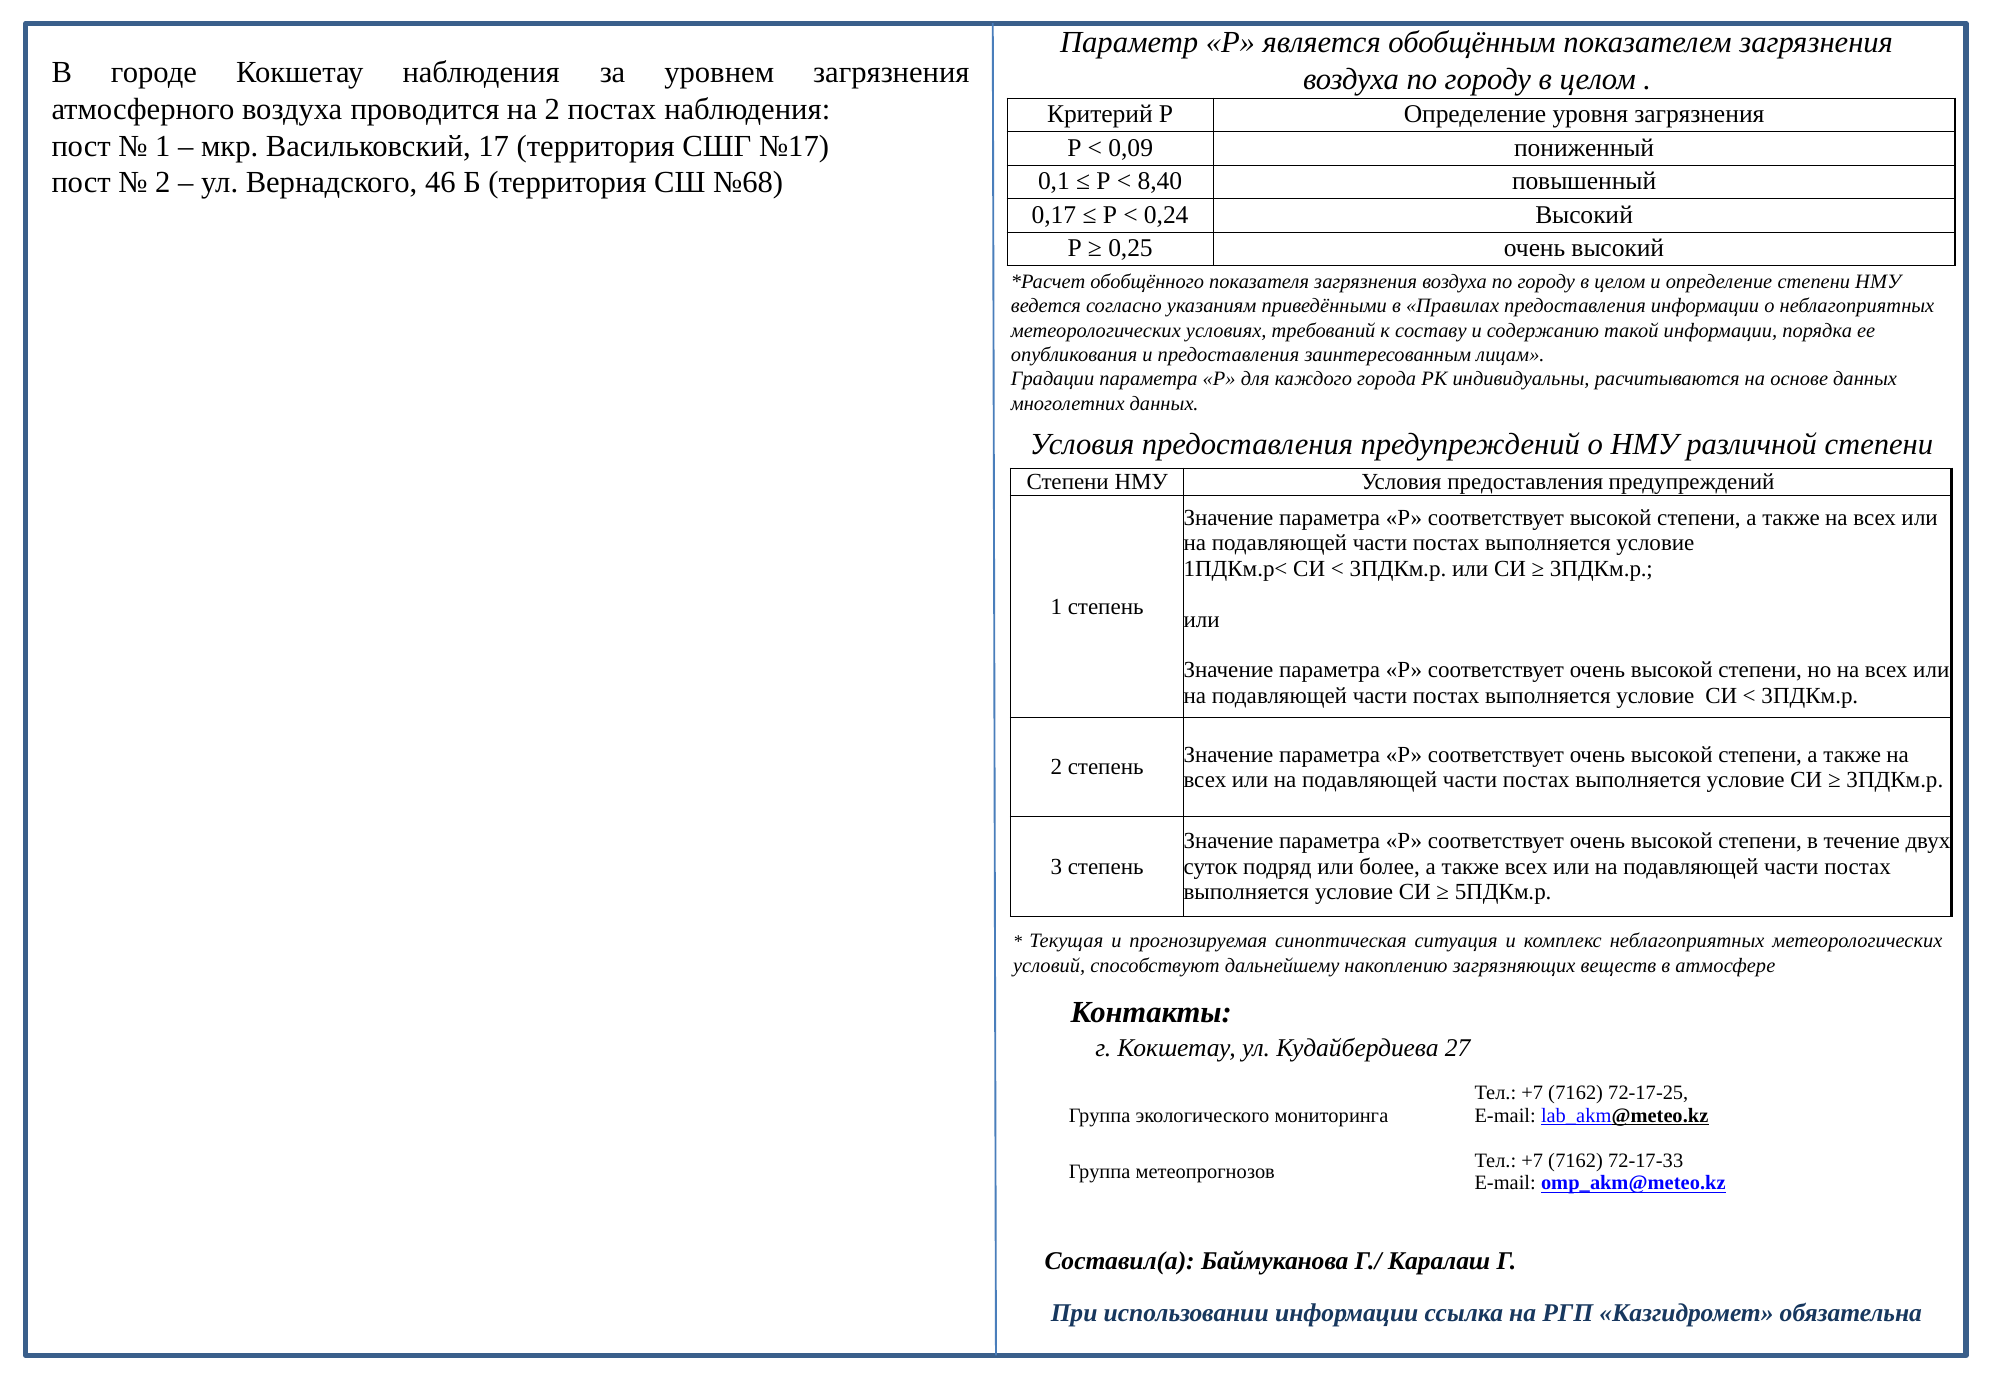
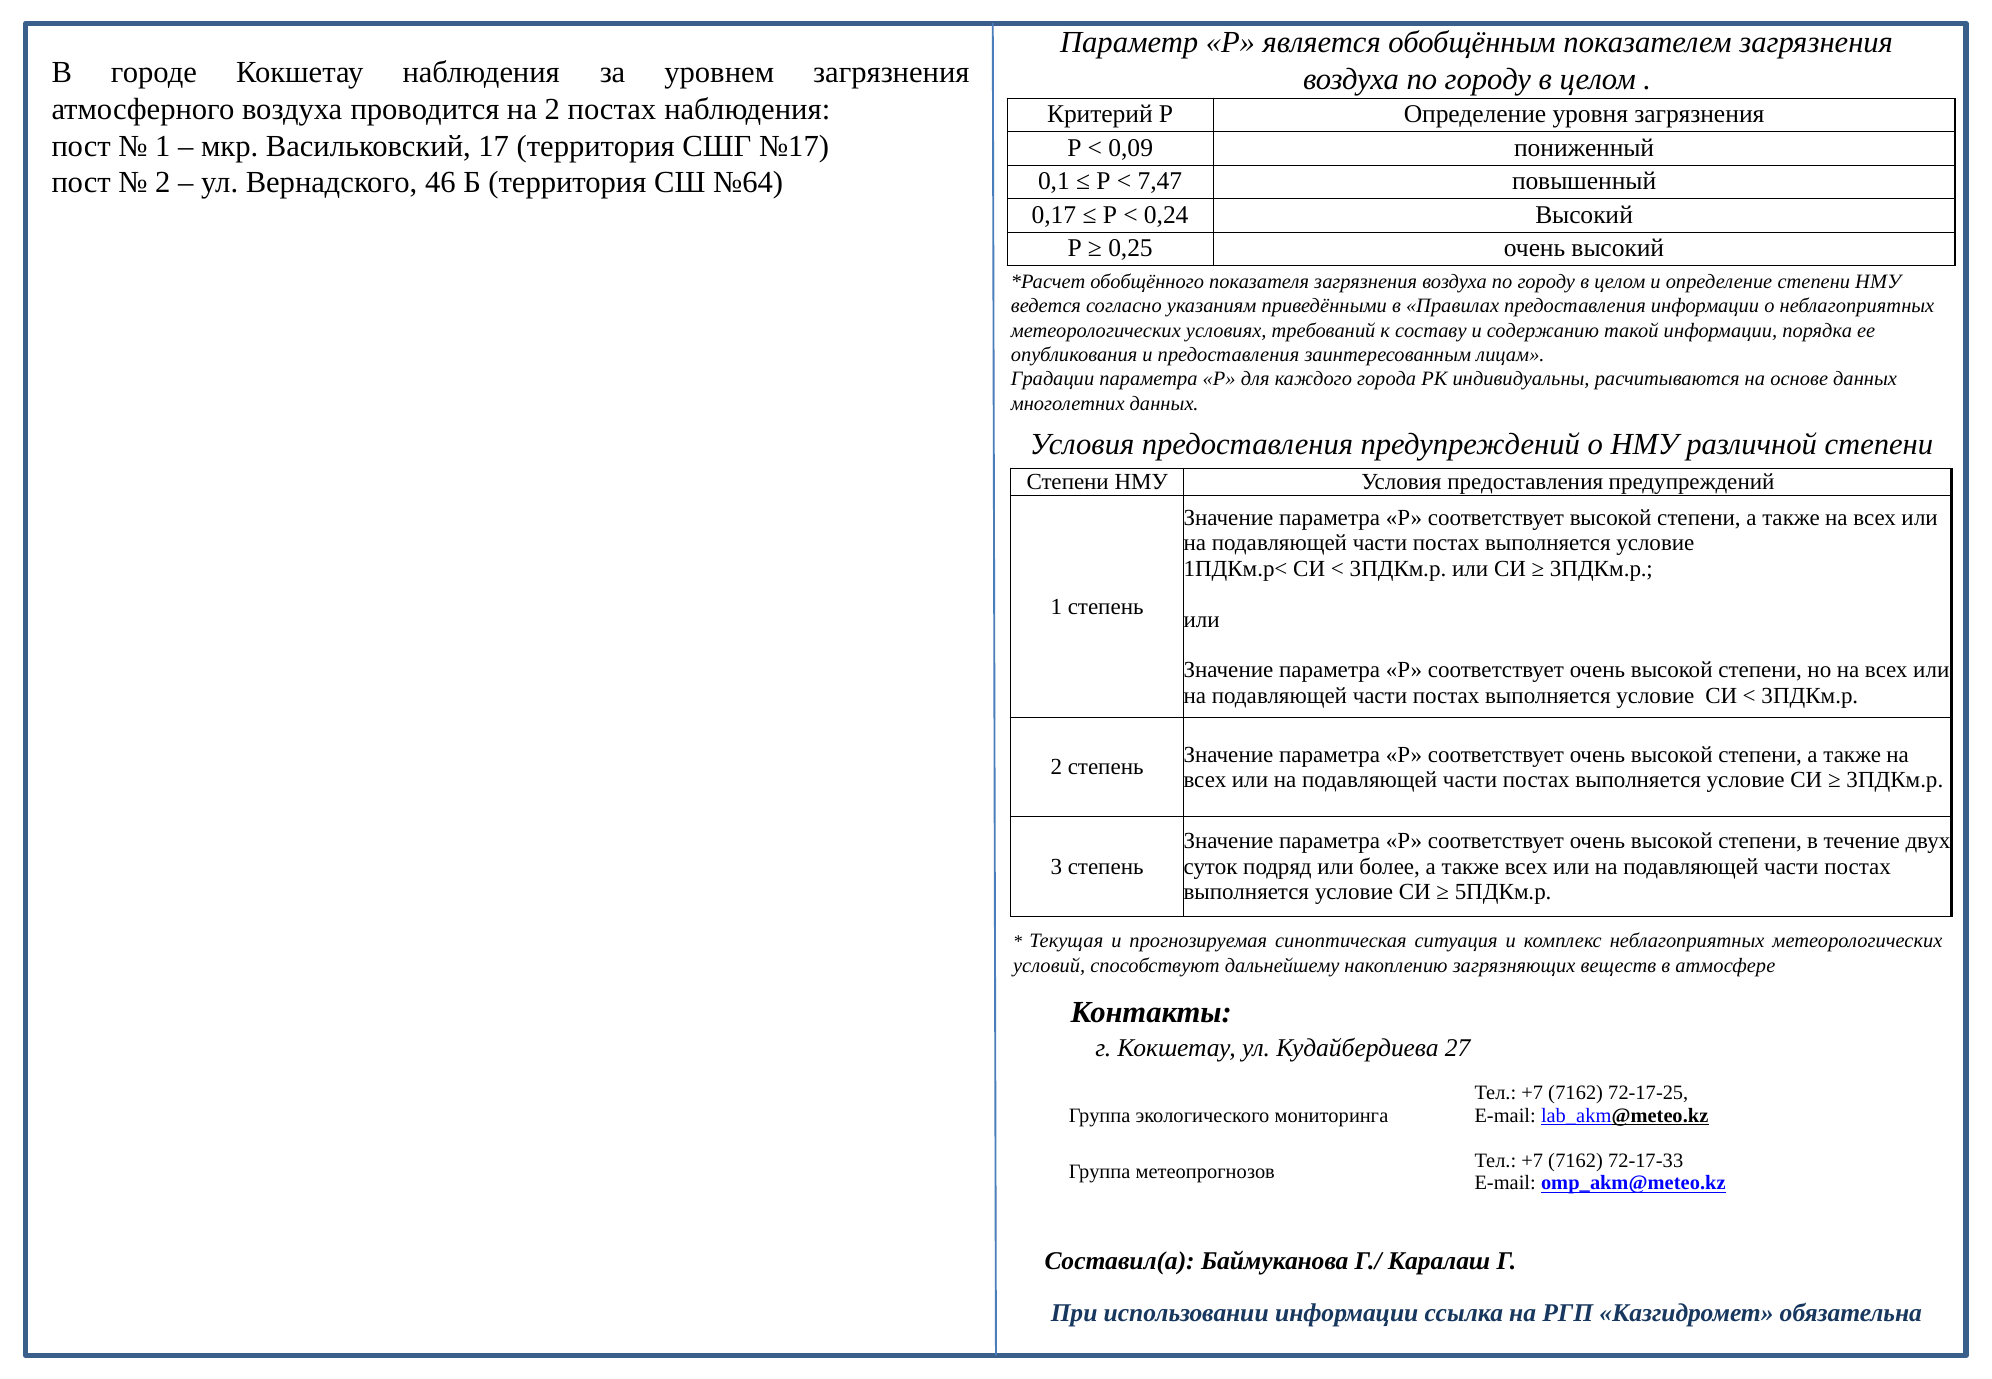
№68: №68 -> №64
8,40: 8,40 -> 7,47
